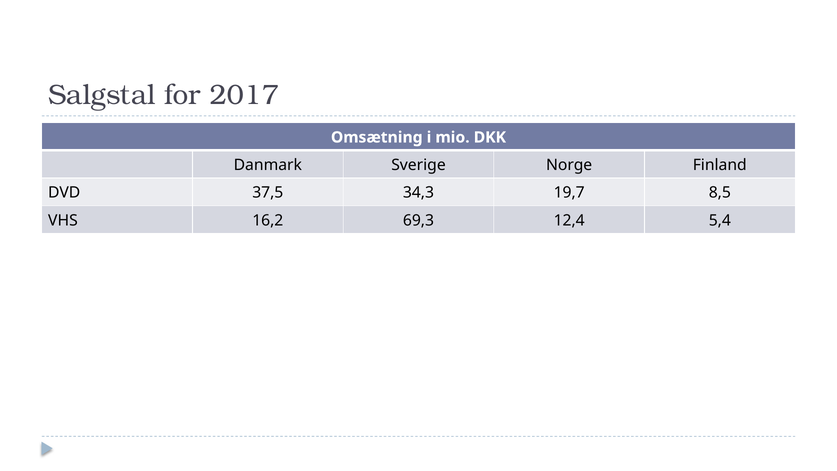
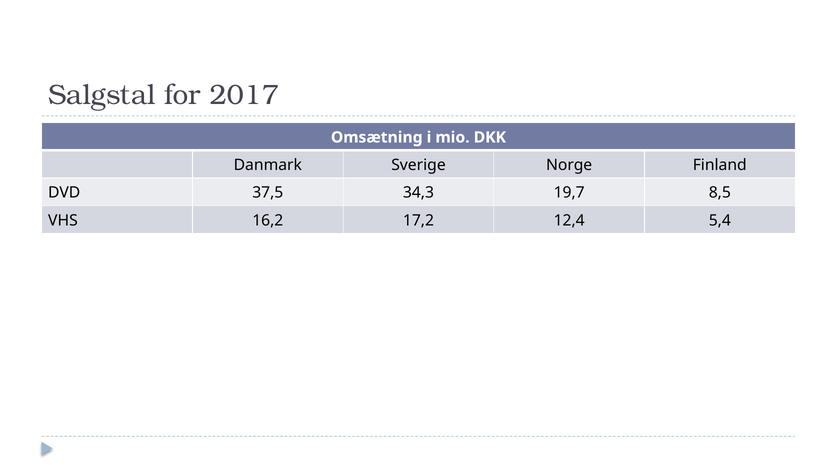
69,3: 69,3 -> 17,2
